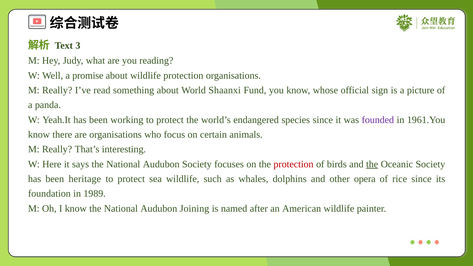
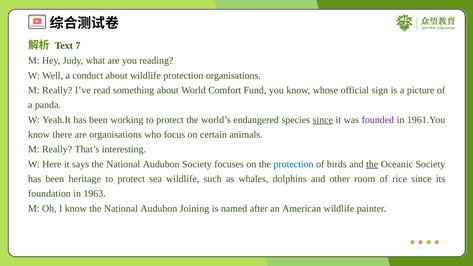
3: 3 -> 7
promise: promise -> conduct
Shaanxi: Shaanxi -> Comfort
since at (323, 120) underline: none -> present
protection at (294, 164) colour: red -> blue
opera: opera -> room
1989: 1989 -> 1963
